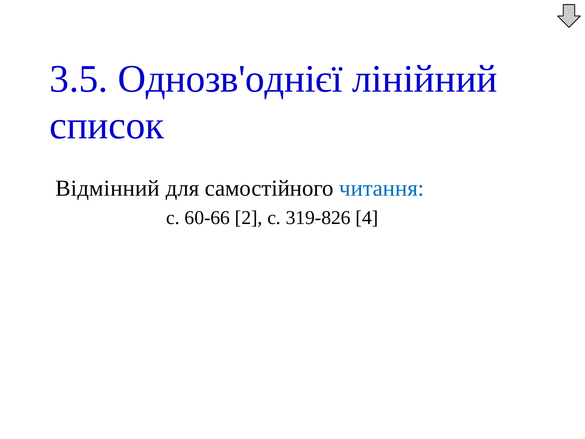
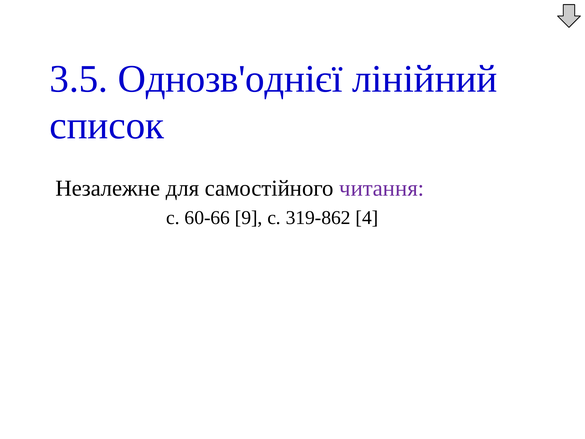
Відмінний: Відмінний -> Незалежне
читання colour: blue -> purple
2: 2 -> 9
319-826: 319-826 -> 319-862
